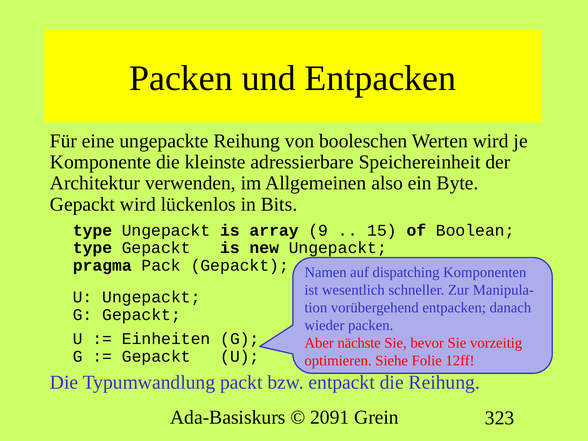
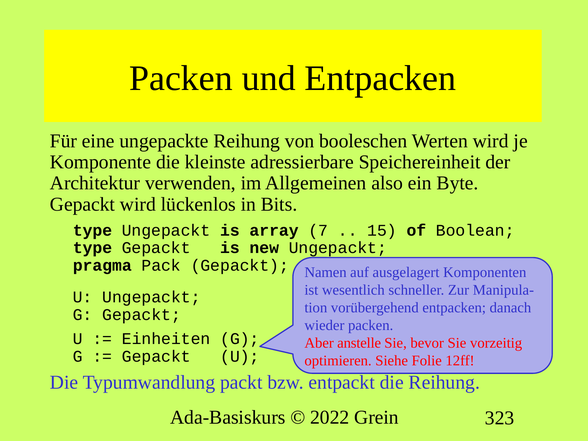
9: 9 -> 7
dispatching: dispatching -> ausgelagert
nächste: nächste -> anstelle
2091: 2091 -> 2022
